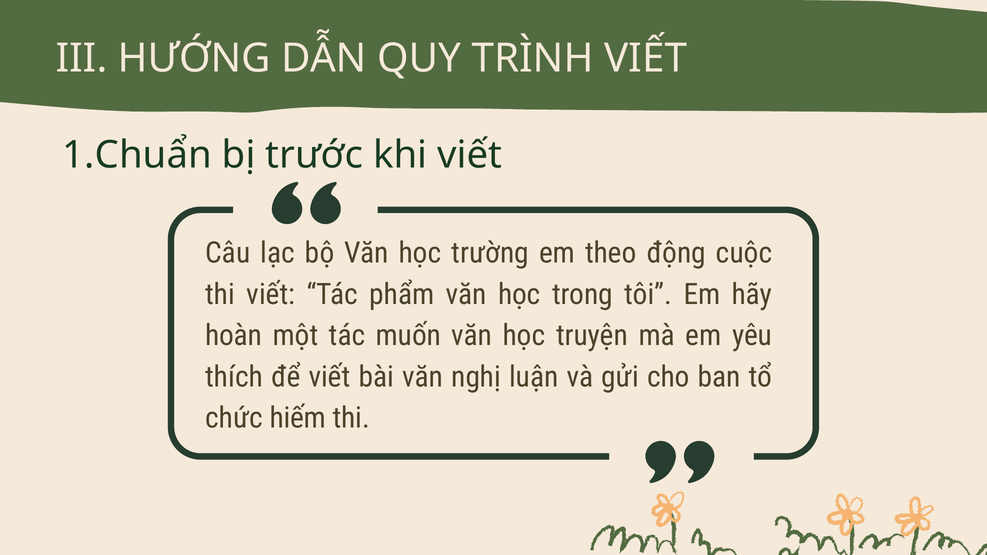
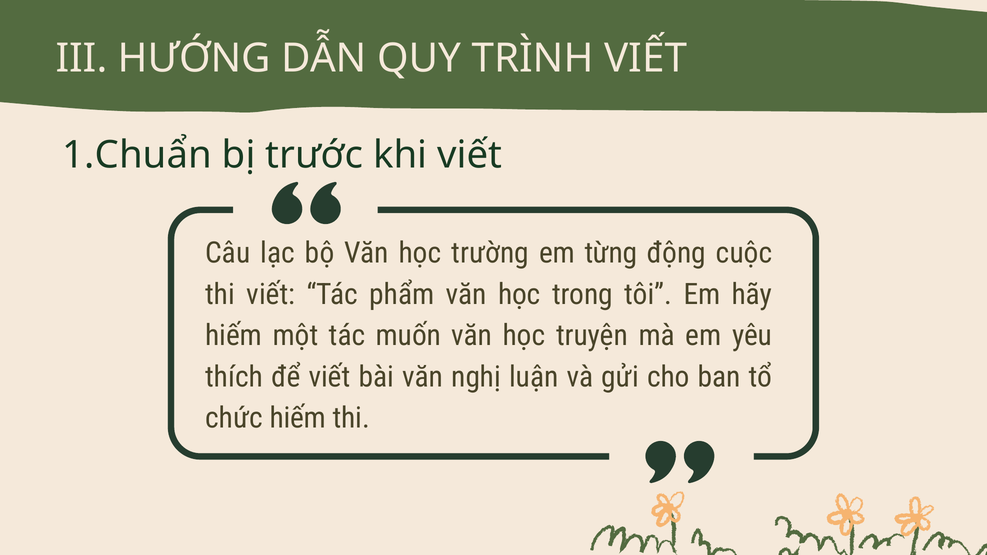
theo: theo -> từng
hoàn at (234, 336): hoàn -> hiếm
